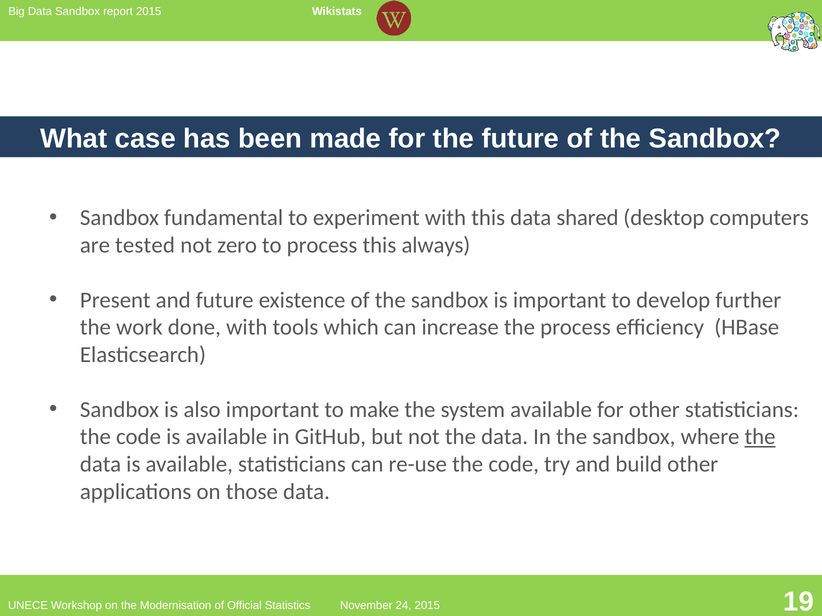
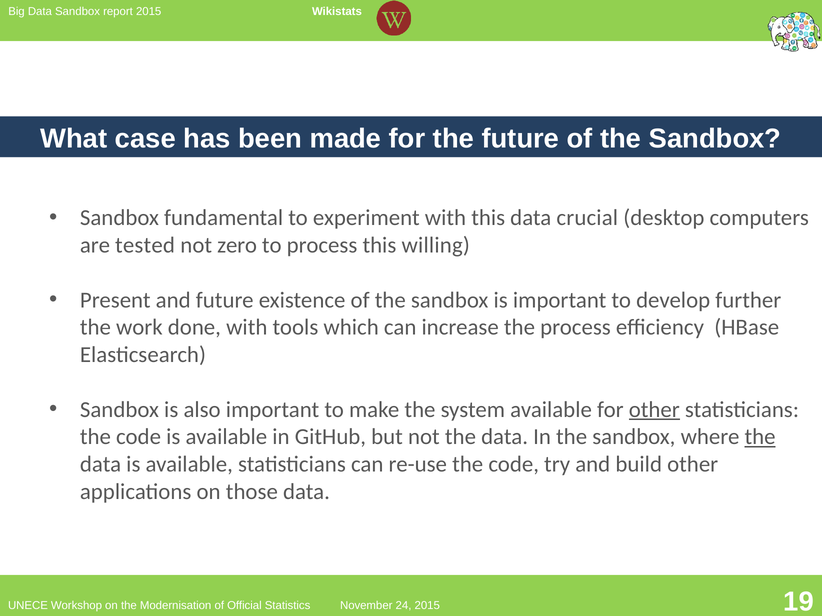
shared: shared -> crucial
always: always -> willing
other at (654, 410) underline: none -> present
